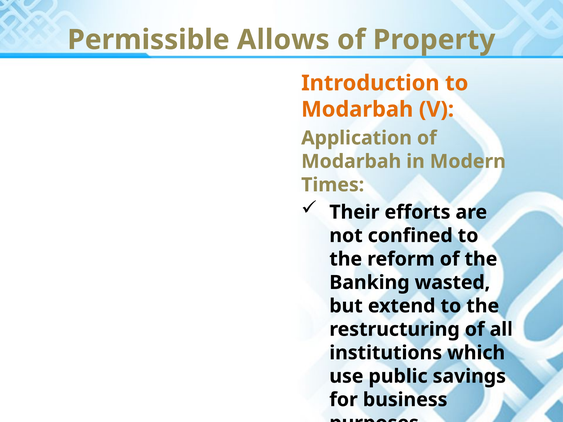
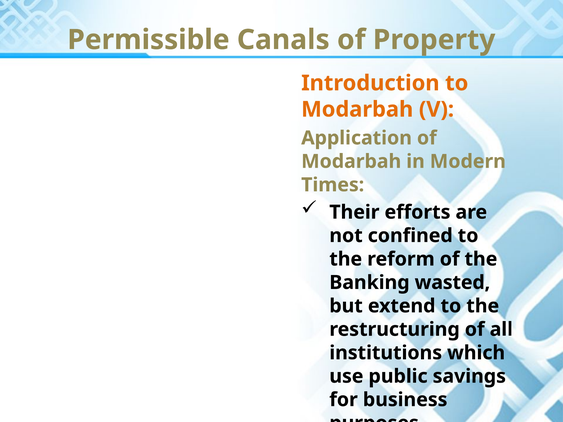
Allows: Allows -> Canals
